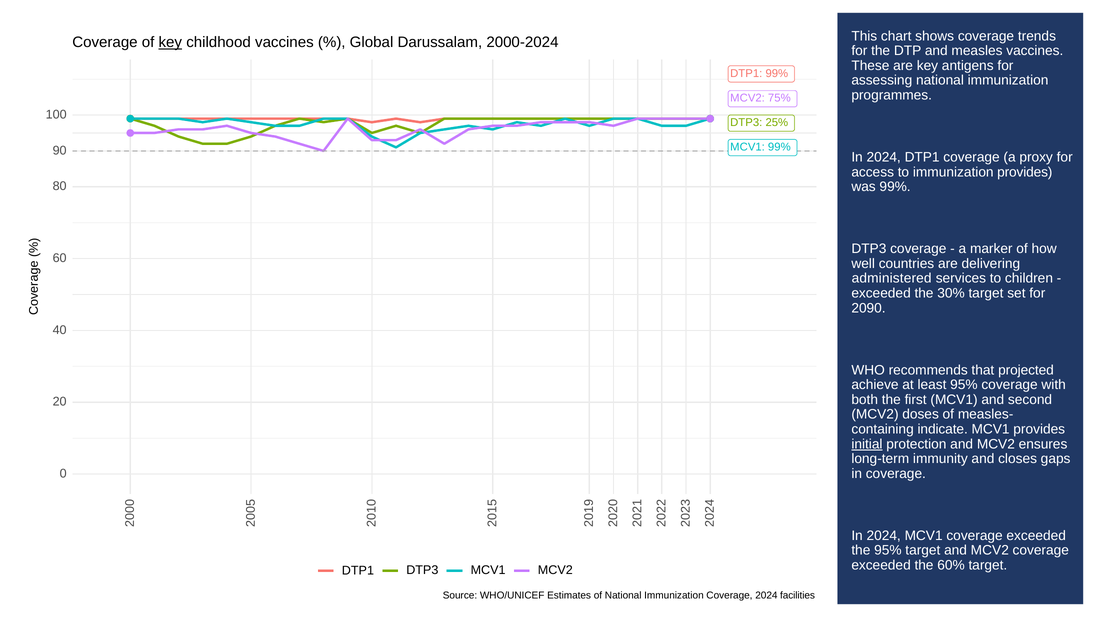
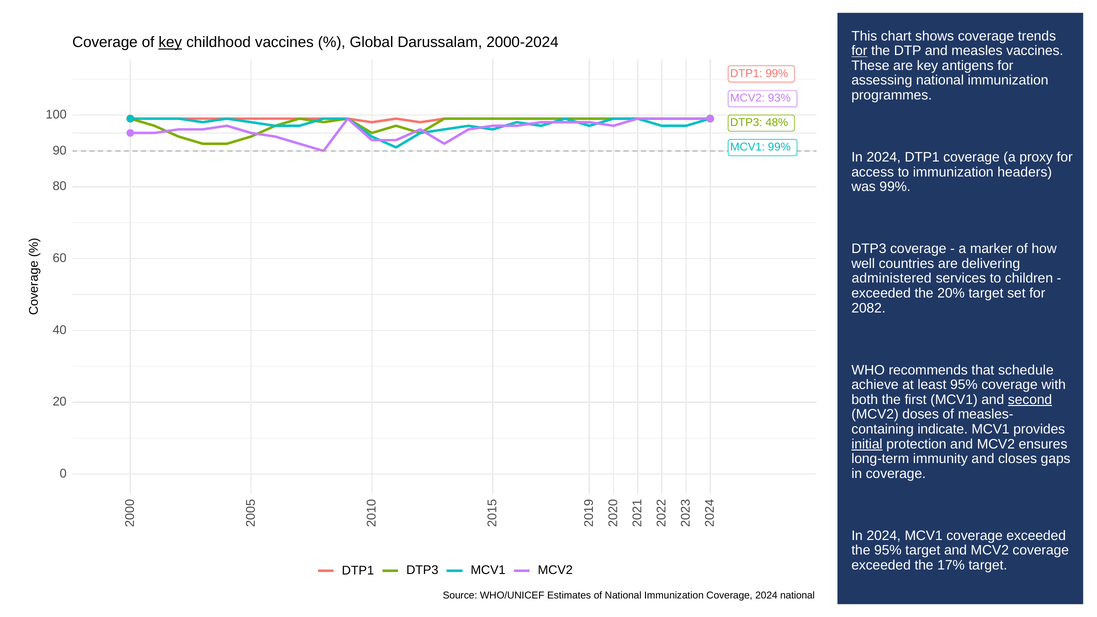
for at (859, 51) underline: none -> present
75%: 75% -> 93%
25%: 25% -> 48%
immunization provides: provides -> headers
30%: 30% -> 20%
2090: 2090 -> 2082
projected: projected -> schedule
second underline: none -> present
60%: 60% -> 17%
2024 facilities: facilities -> national
